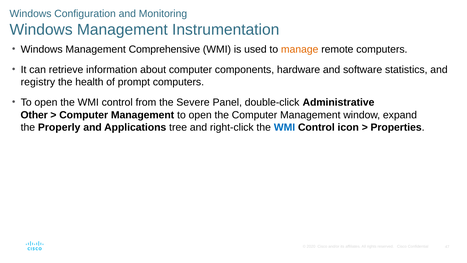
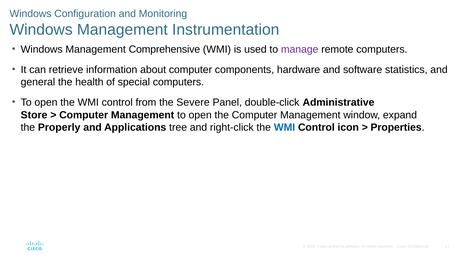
manage colour: orange -> purple
registry: registry -> general
prompt: prompt -> special
Other: Other -> Store
